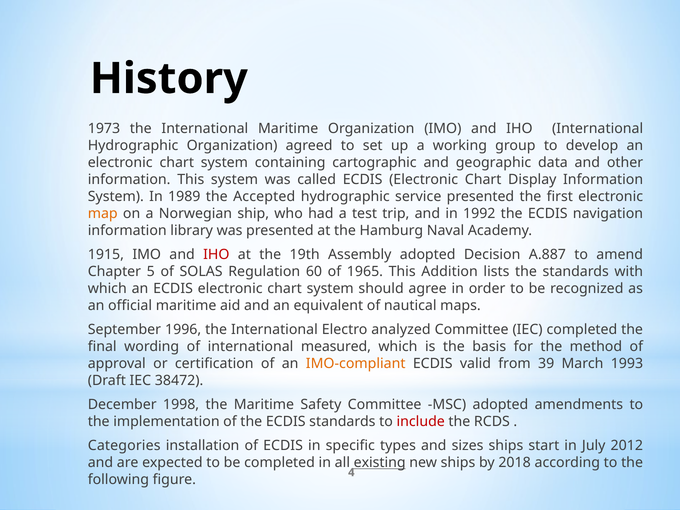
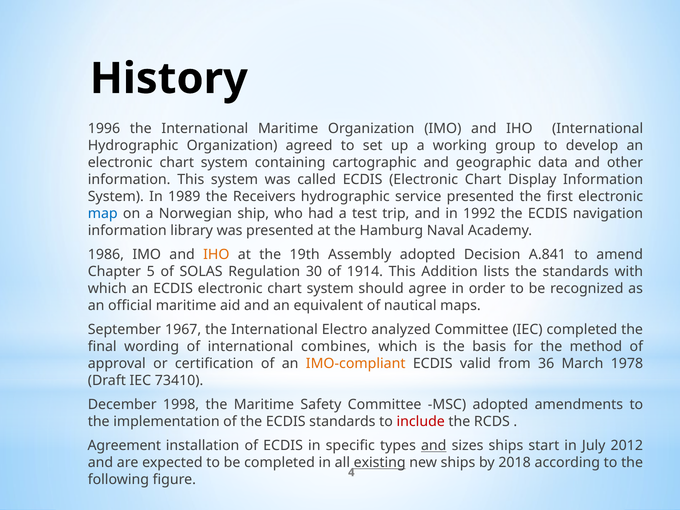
1973: 1973 -> 1996
Accepted: Accepted -> Receivers
map colour: orange -> blue
1915: 1915 -> 1986
IHO at (216, 255) colour: red -> orange
A.887: A.887 -> A.841
60: 60 -> 30
1965: 1965 -> 1914
1996: 1996 -> 1967
measured: measured -> combines
39: 39 -> 36
1993: 1993 -> 1978
38472: 38472 -> 73410
Categories: Categories -> Agreement
and at (434, 446) underline: none -> present
